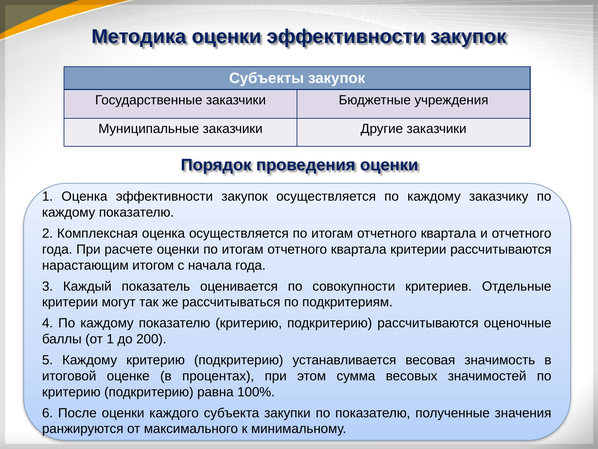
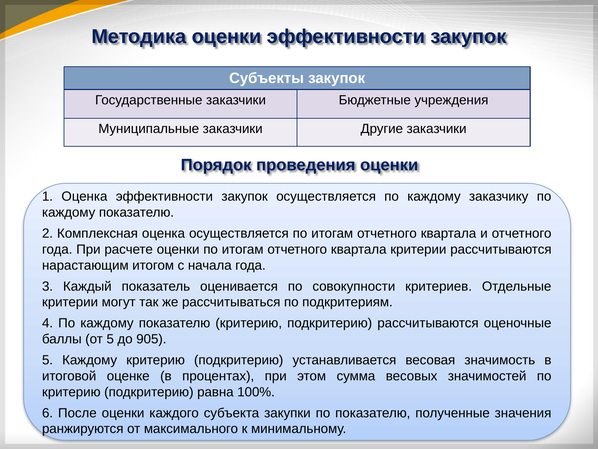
от 1: 1 -> 5
200: 200 -> 905
